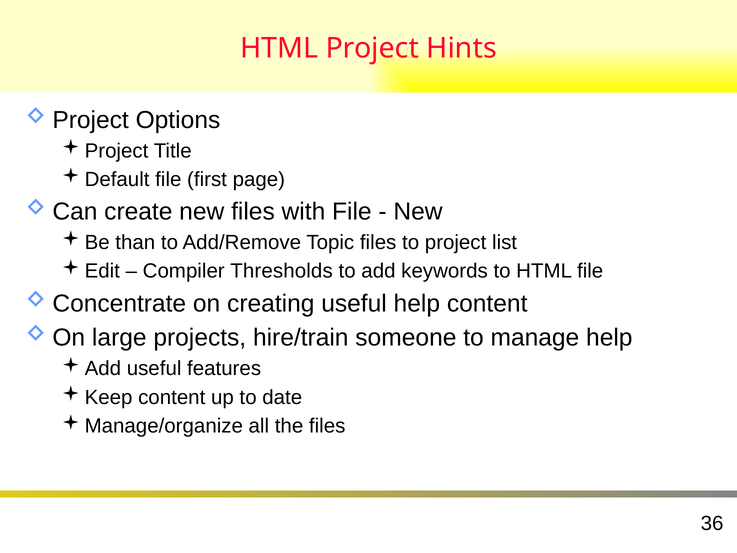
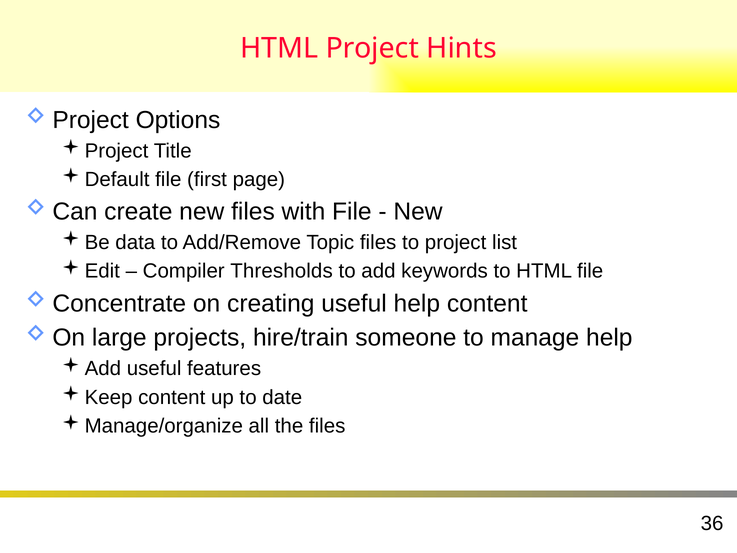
than: than -> data
